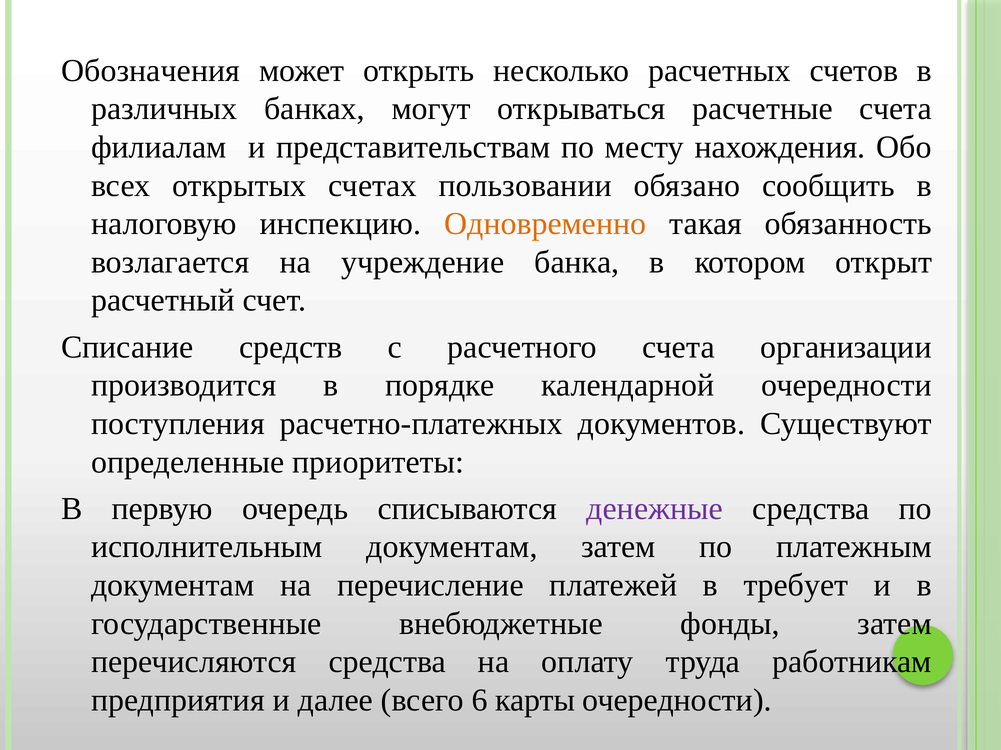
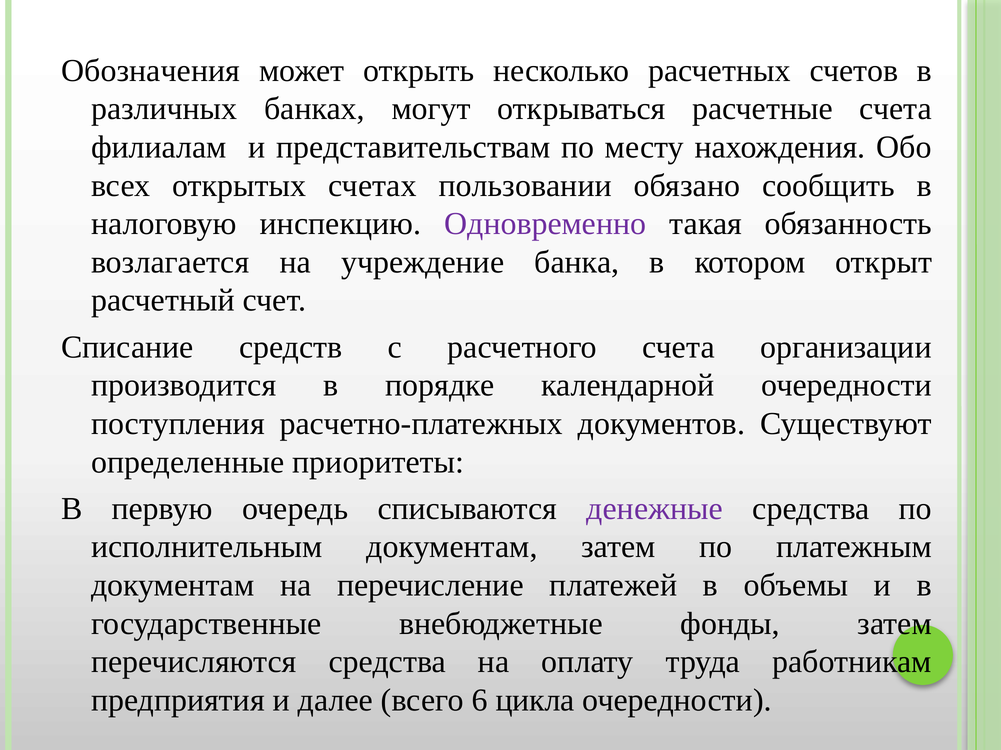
Одновременно colour: orange -> purple
требует: требует -> объемы
карты: карты -> цикла
